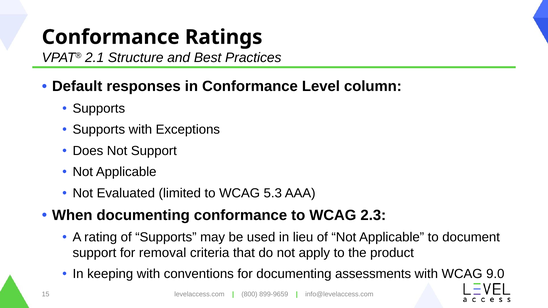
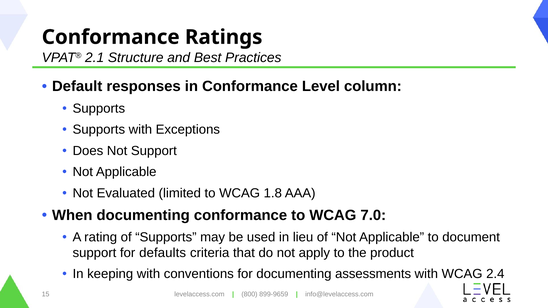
5.3: 5.3 -> 1.8
2.3: 2.3 -> 7.0
removal: removal -> defaults
9.0: 9.0 -> 2.4
